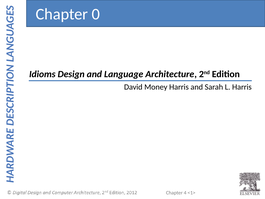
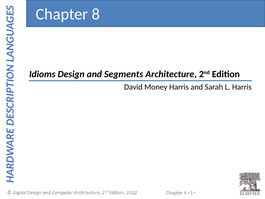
0: 0 -> 8
Language: Language -> Segments
